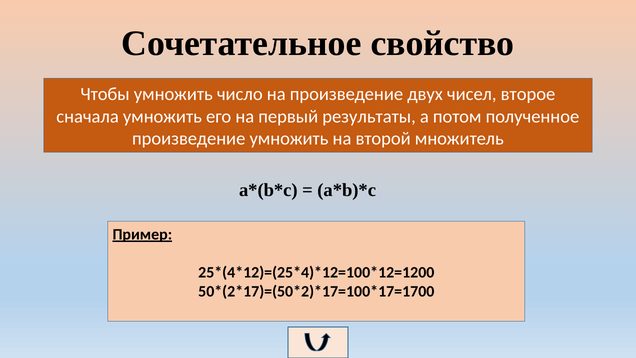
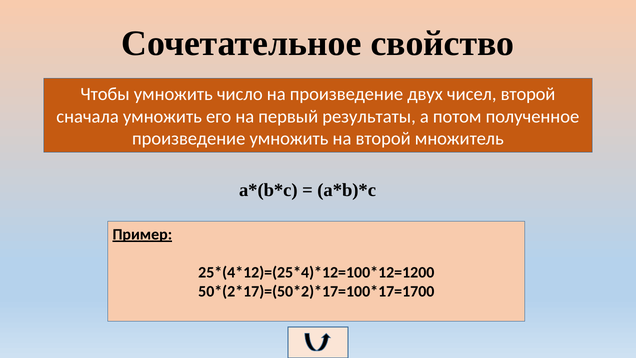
чисел второе: второе -> второй
